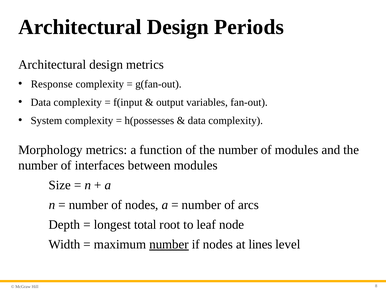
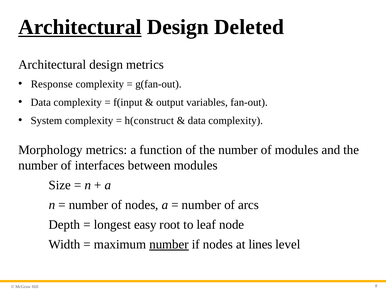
Architectural at (80, 27) underline: none -> present
Periods: Periods -> Deleted
h(possesses: h(possesses -> h(construct
total: total -> easy
